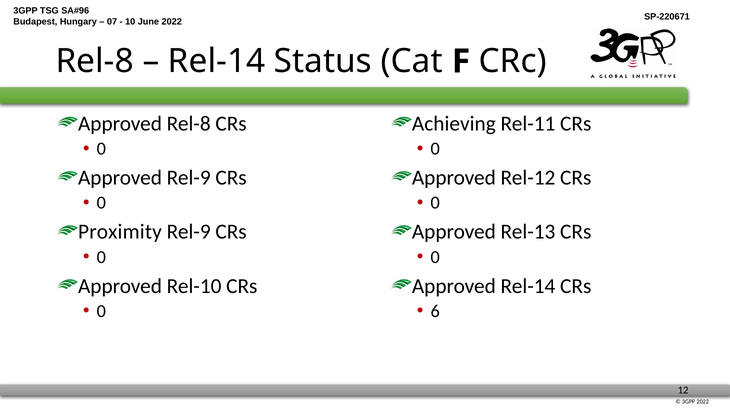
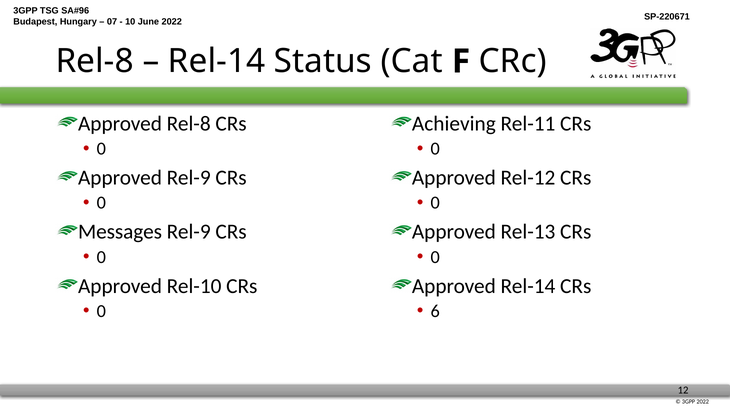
Proximity: Proximity -> Messages
